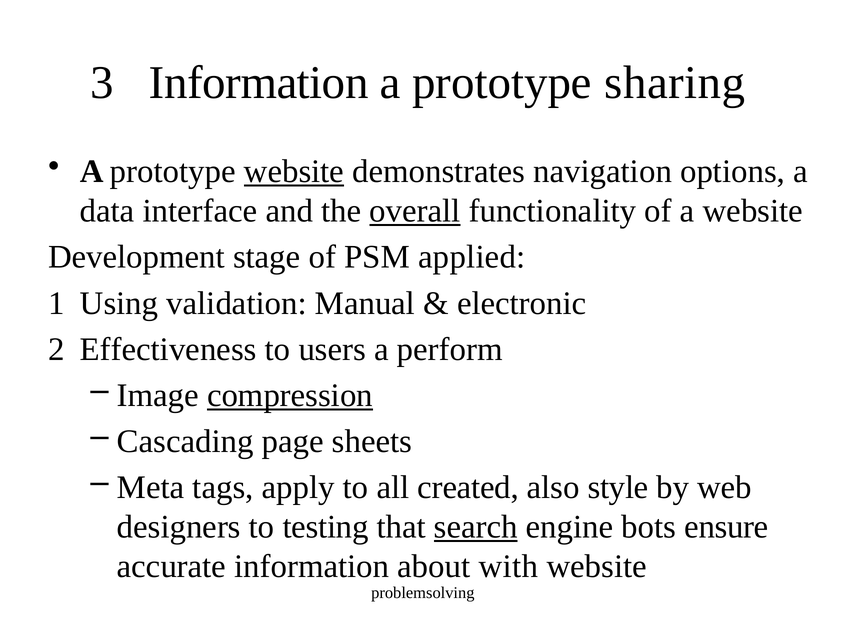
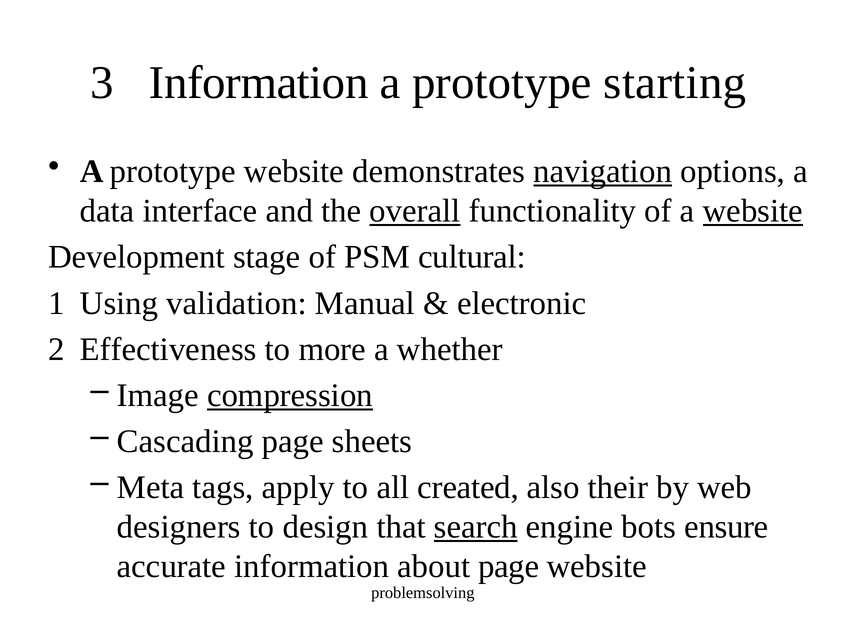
sharing: sharing -> starting
website at (294, 172) underline: present -> none
navigation underline: none -> present
website at (753, 211) underline: none -> present
applied: applied -> cultural
users: users -> more
perform: perform -> whether
style: style -> their
testing: testing -> design
about with: with -> page
